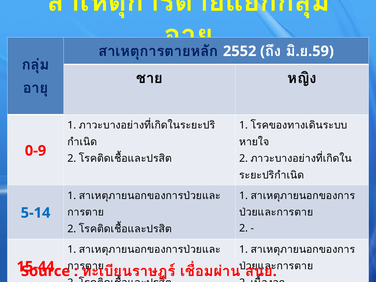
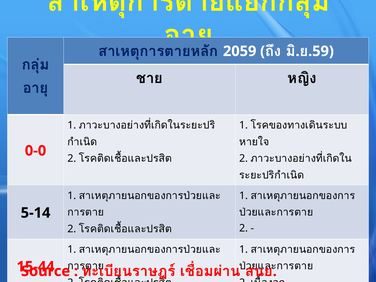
2552: 2552 -> 2059
0-9: 0-9 -> 0-0
5-14 colour: blue -> black
